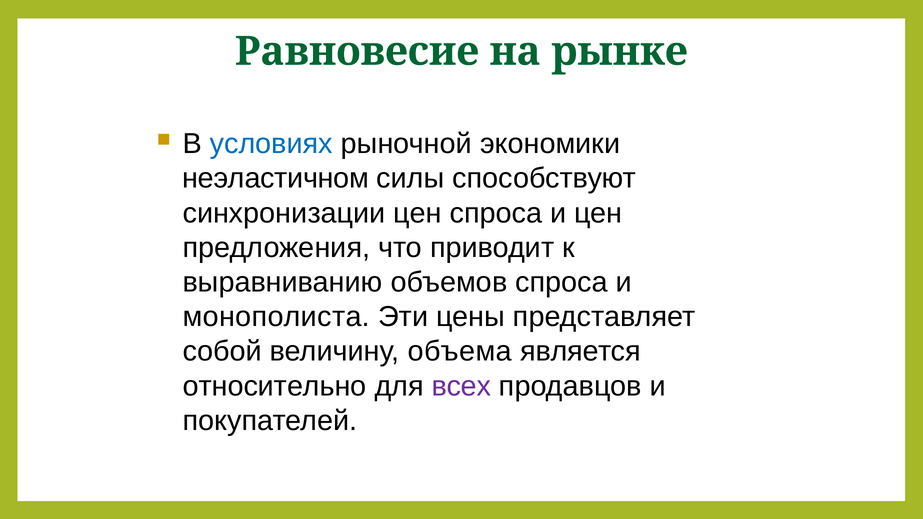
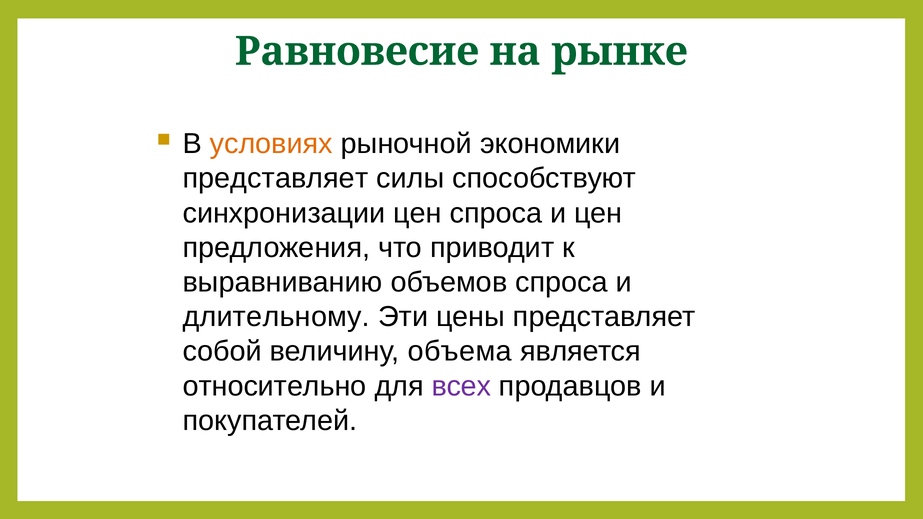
условиях colour: blue -> orange
неэластичном at (276, 178): неэластичном -> представляет
монополиста: монополиста -> длительному
